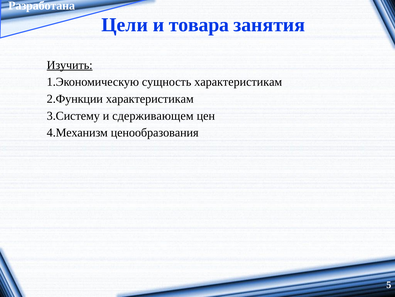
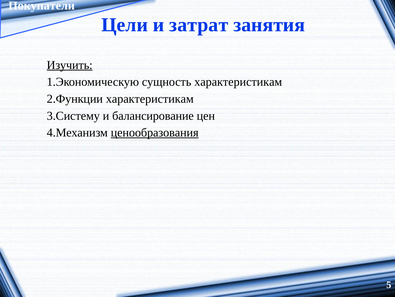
Разработана: Разработана -> Покупатели
товара: товара -> затрат
сдерживающем: сдерживающем -> балансирование
ценообразования underline: none -> present
